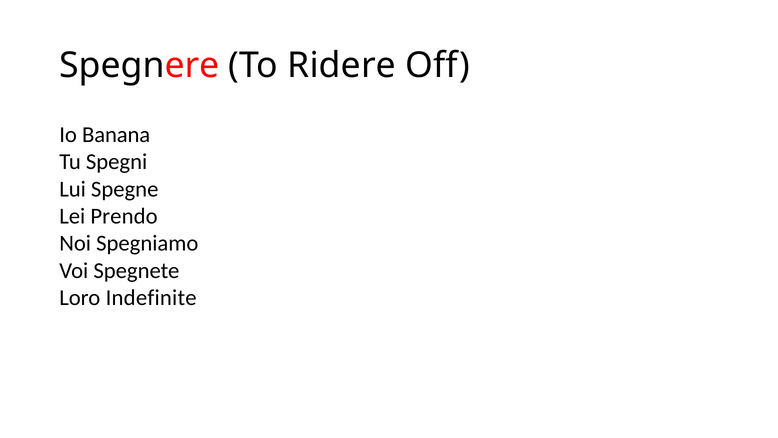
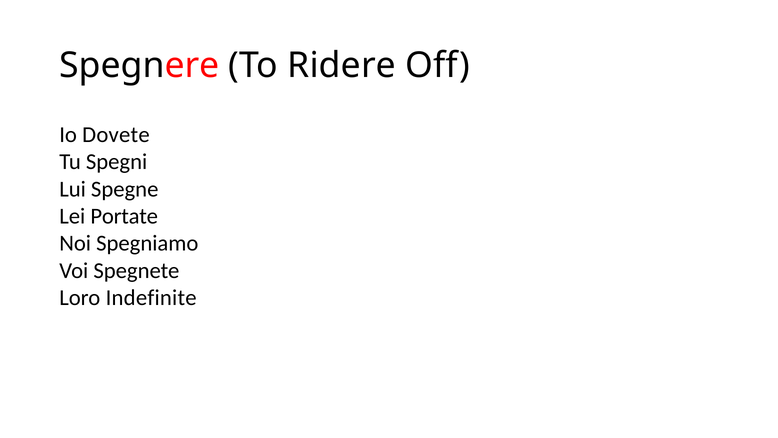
Banana: Banana -> Dovete
Prendo: Prendo -> Portate
